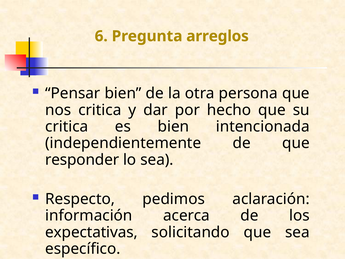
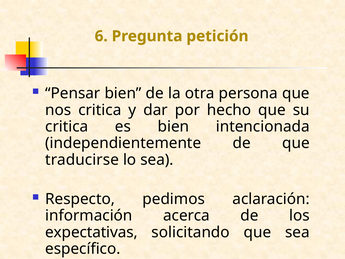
arreglos: arreglos -> petición
responder: responder -> traducirse
